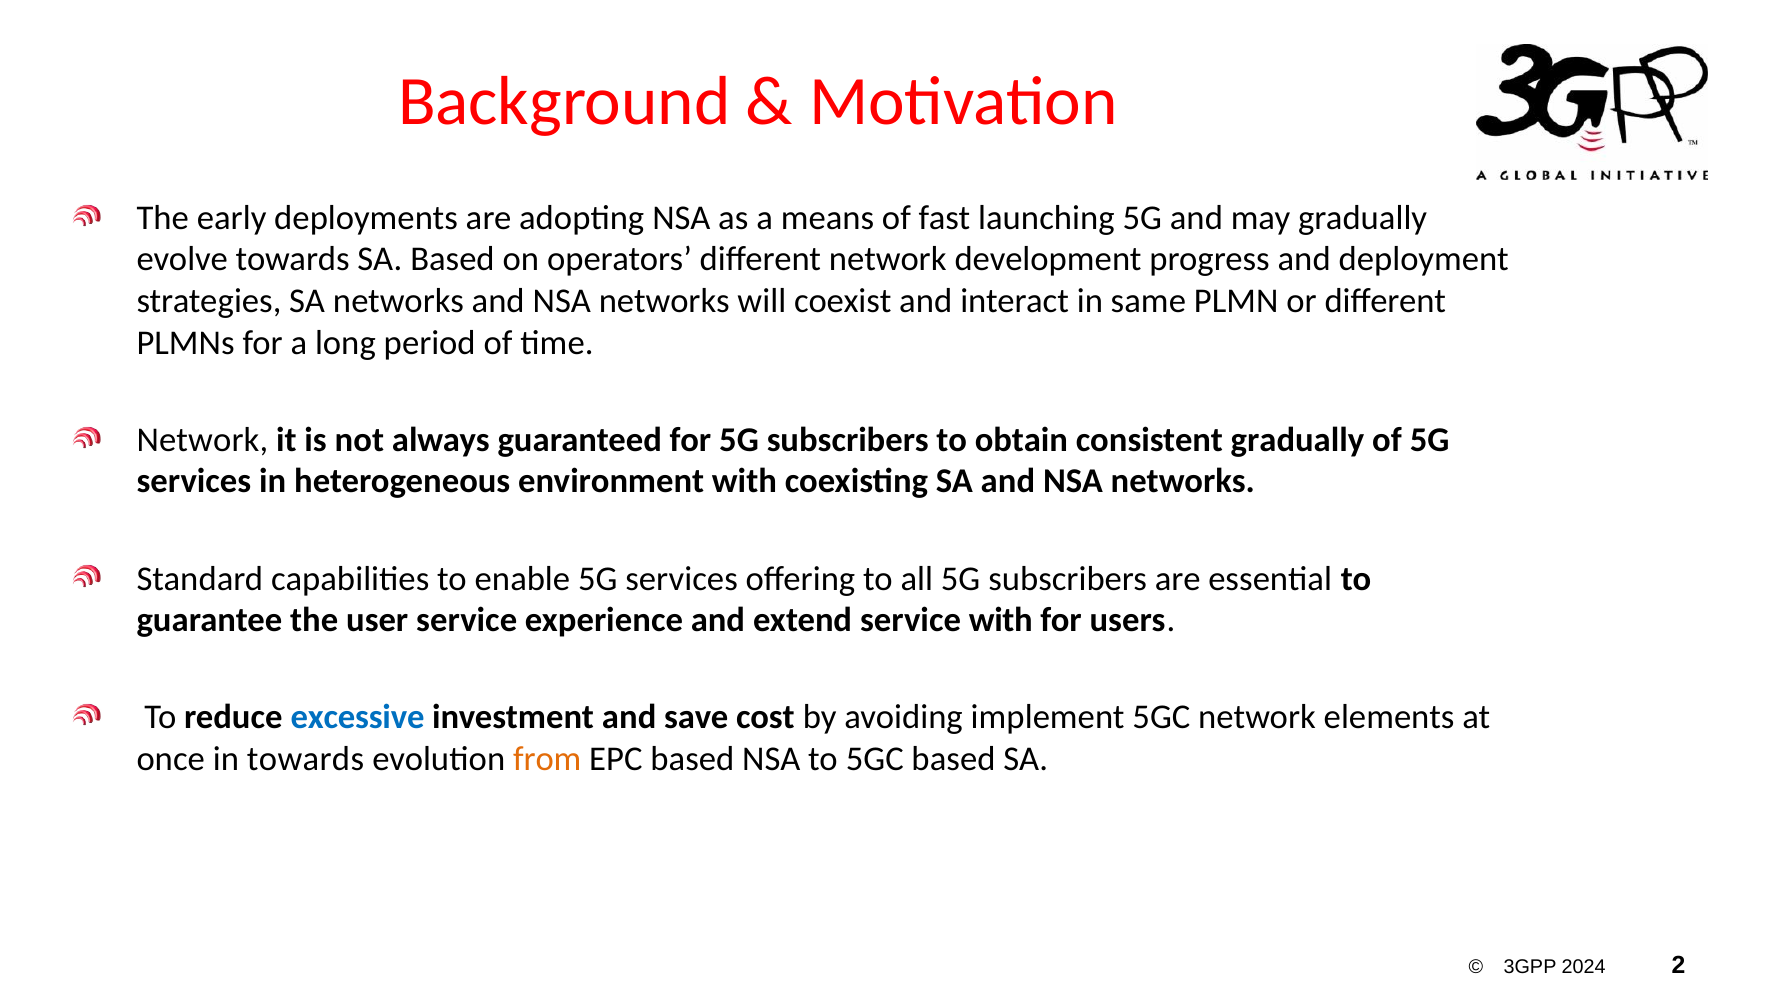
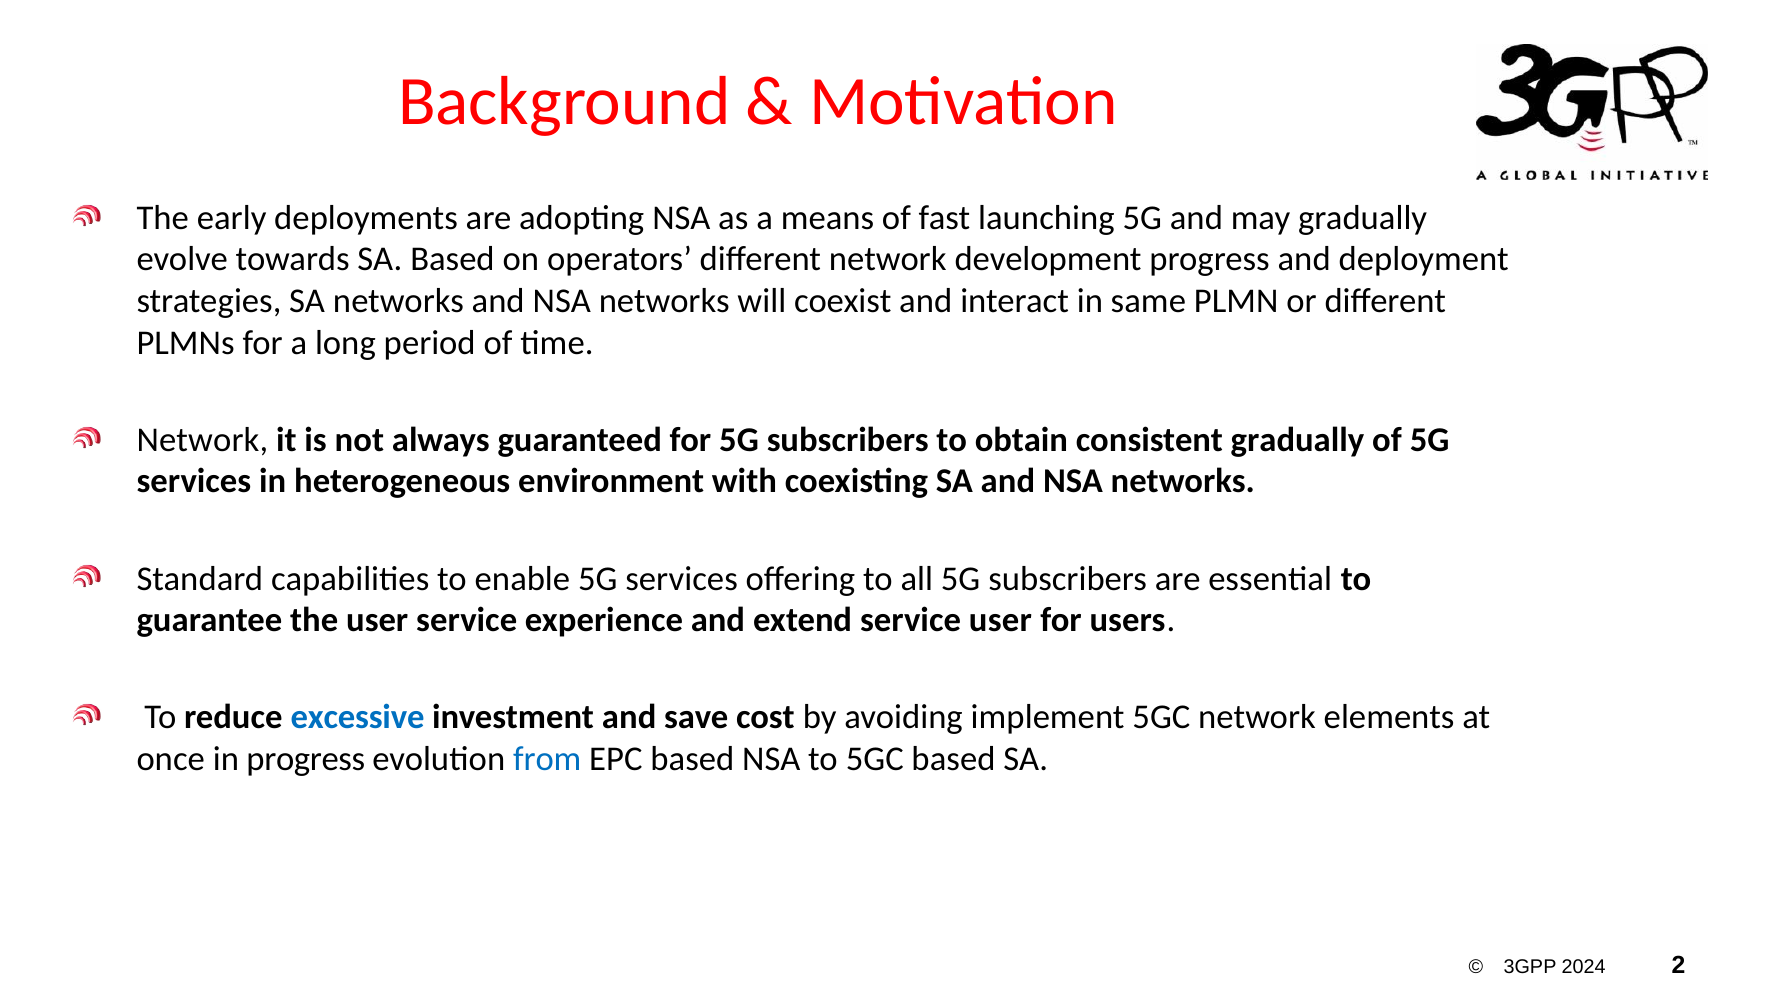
service with: with -> user
in towards: towards -> progress
from colour: orange -> blue
